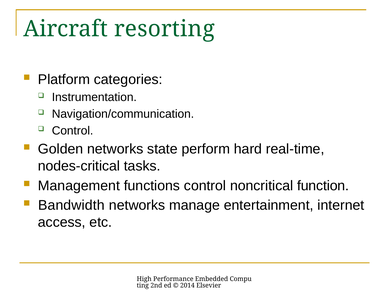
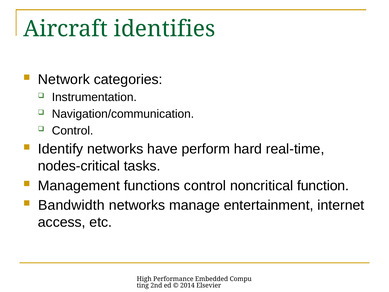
resorting: resorting -> identifies
Platform: Platform -> Network
Golden: Golden -> Identify
state: state -> have
